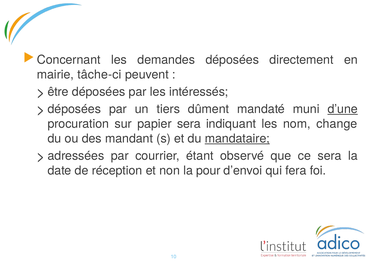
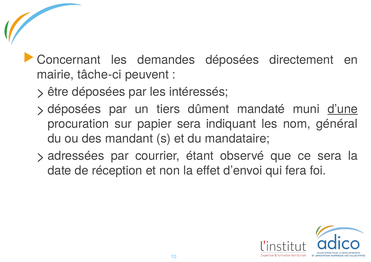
change: change -> général
mandataire underline: present -> none
pour: pour -> effet
